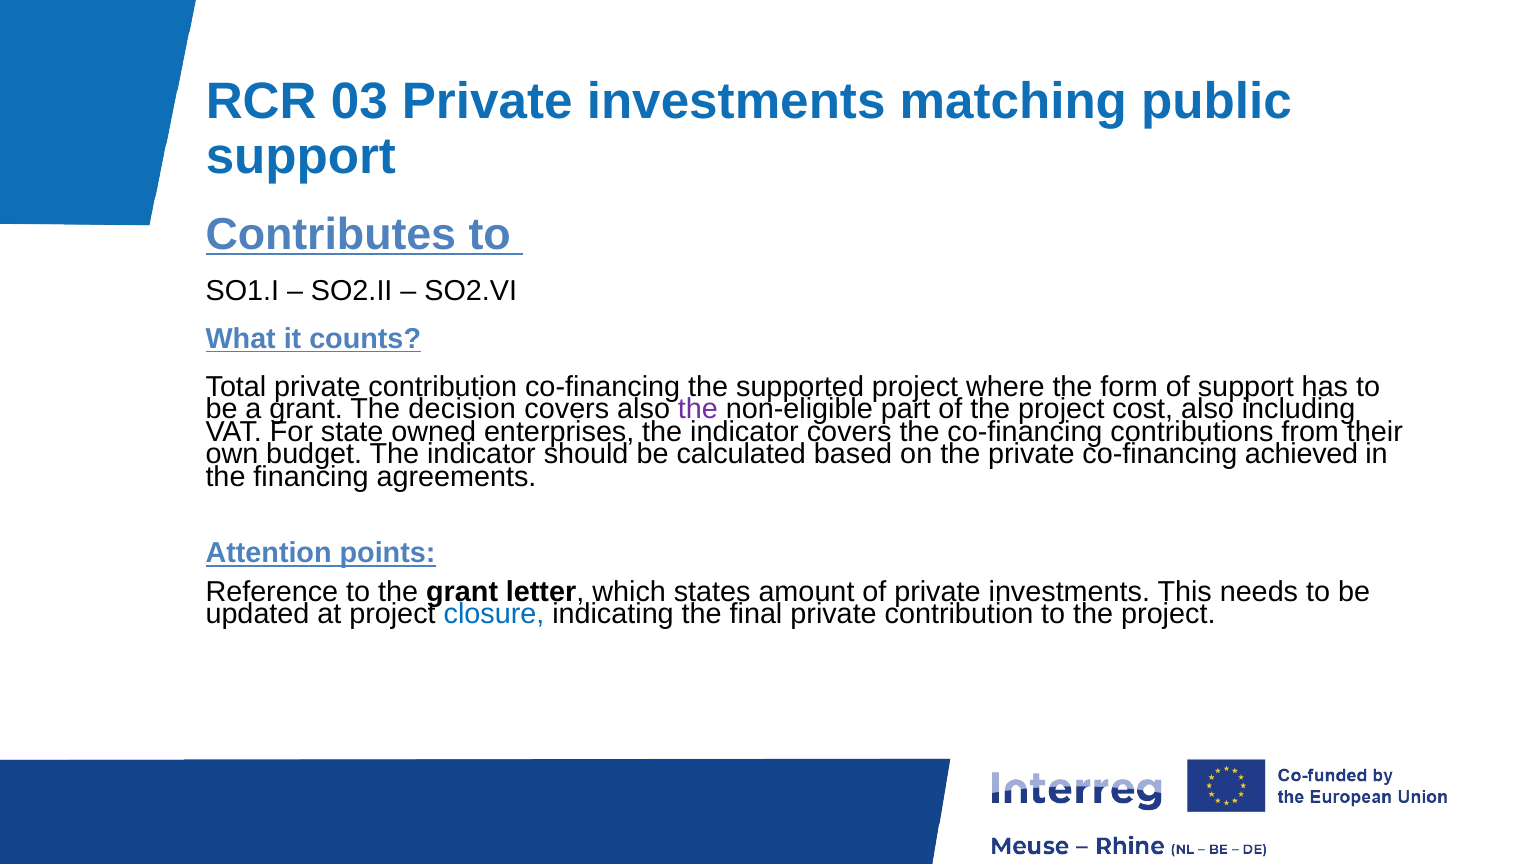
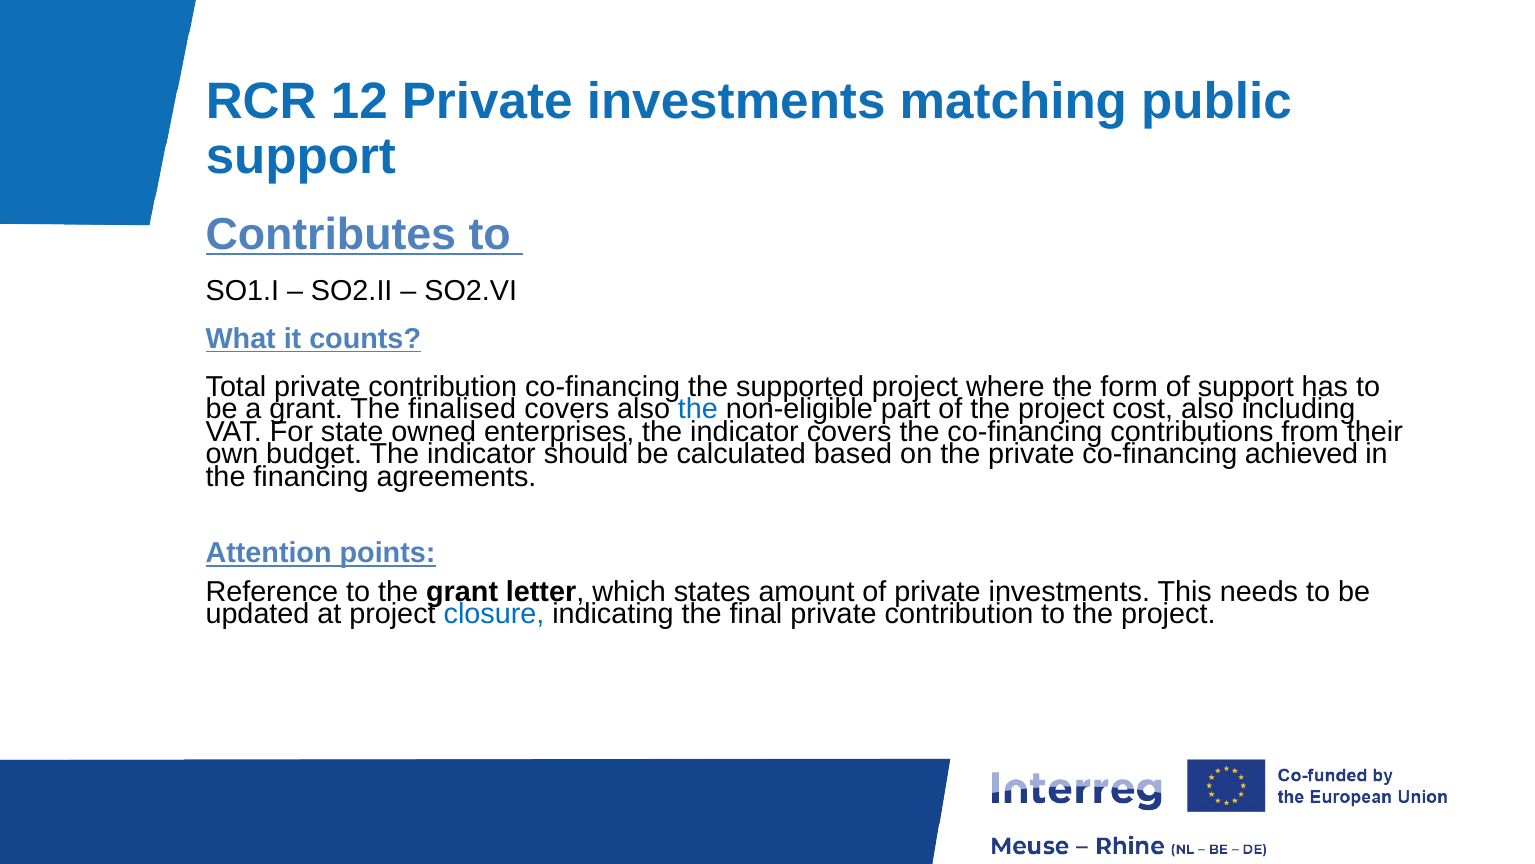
03: 03 -> 12
decision: decision -> finalised
the at (698, 409) colour: purple -> blue
